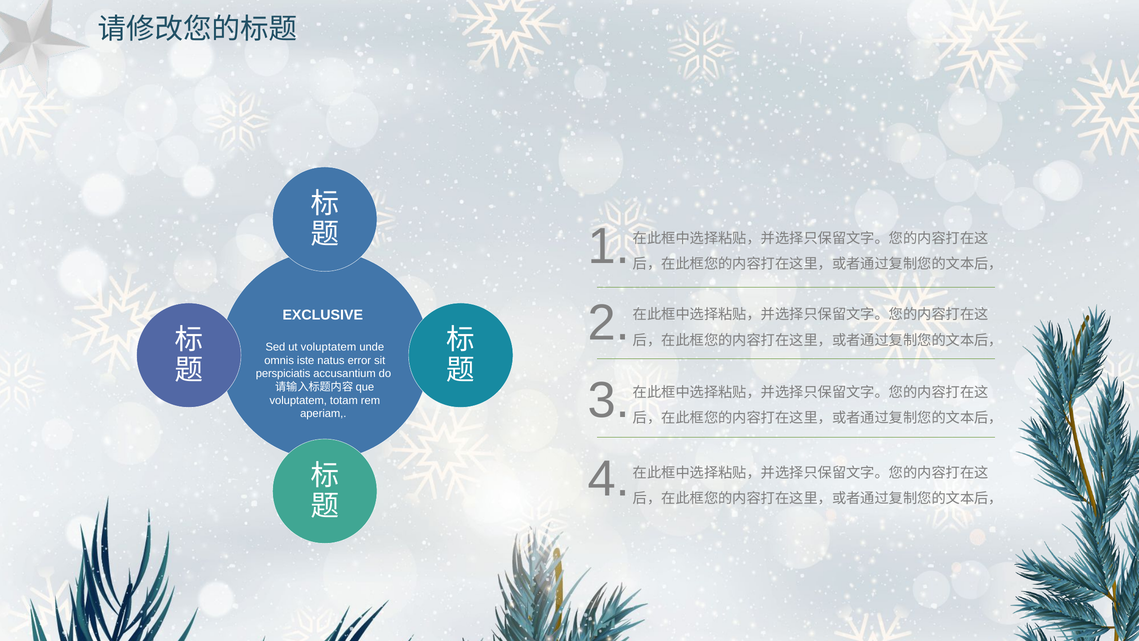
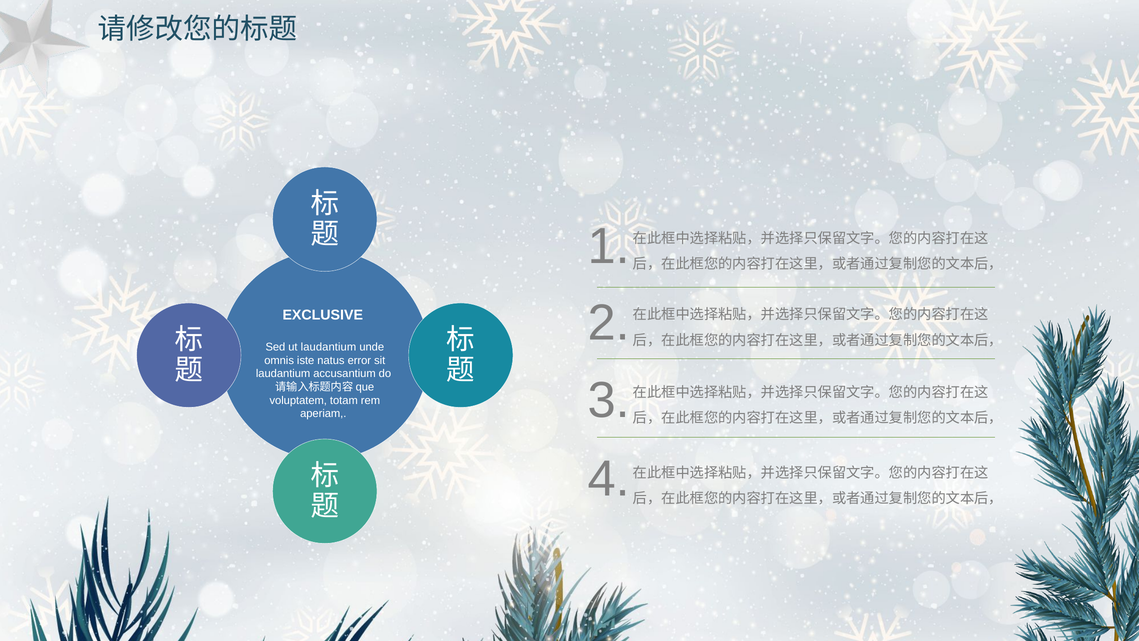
ut voluptatem: voluptatem -> laudantium
perspiciatis at (283, 374): perspiciatis -> laudantium
